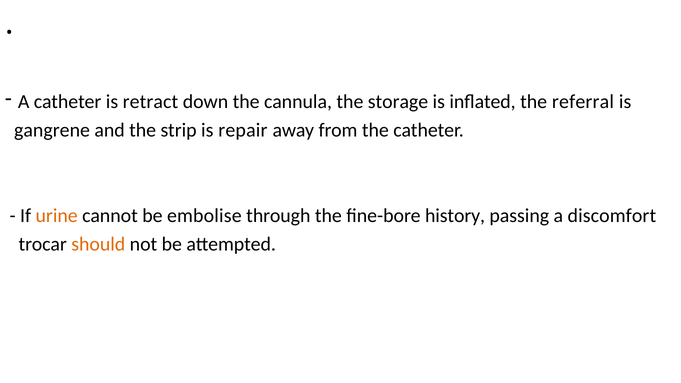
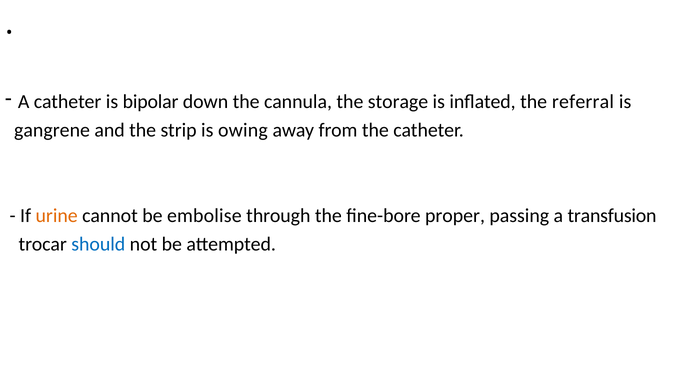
retract: retract -> bipolar
repair: repair -> owing
history: history -> proper
discomfort: discomfort -> transfusion
should colour: orange -> blue
